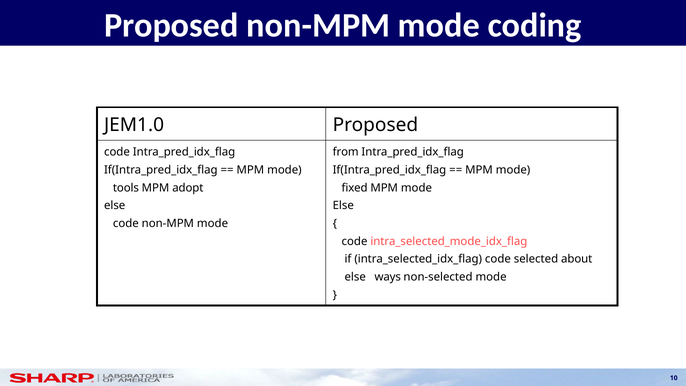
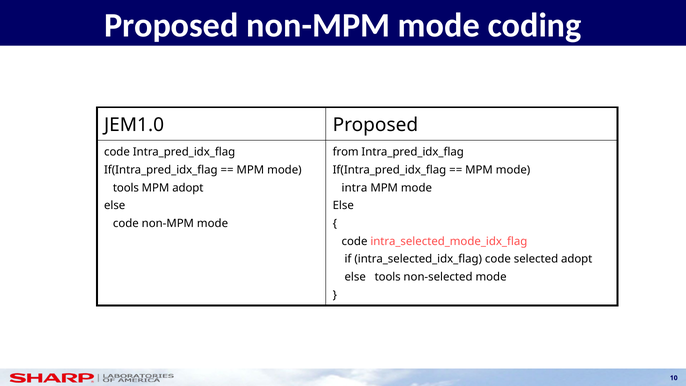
fixed: fixed -> intra
selected about: about -> adopt
else ways: ways -> tools
